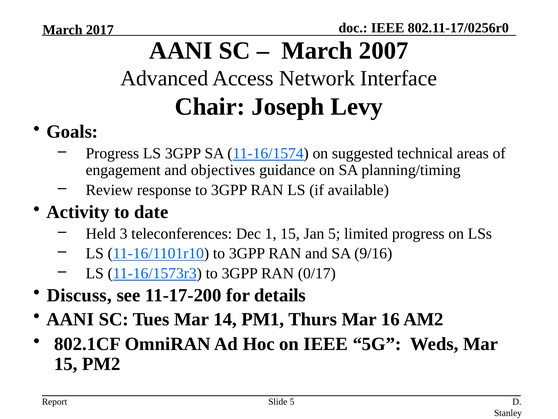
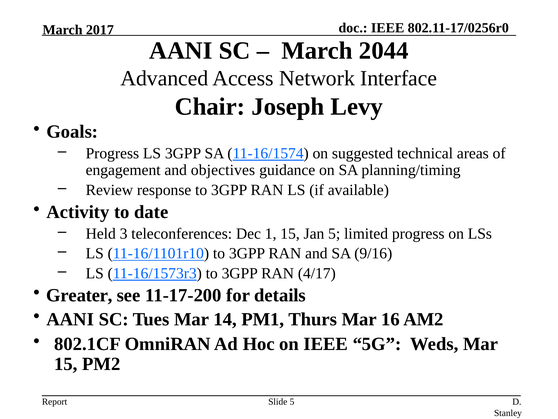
2007: 2007 -> 2044
0/17: 0/17 -> 4/17
Discuss: Discuss -> Greater
